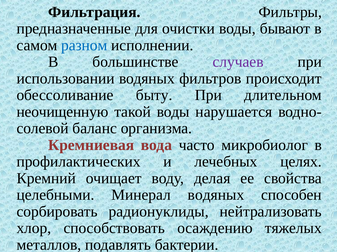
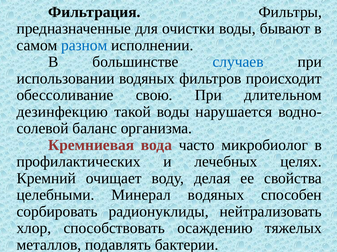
случаев colour: purple -> blue
быту: быту -> свою
неочищенную: неочищенную -> дезинфекцию
